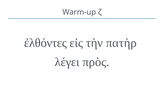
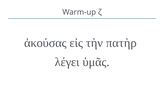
ἐλθόντες: ἐλθόντες -> ἀκούσας
πρὸς: πρὸς -> ὑμᾶς
